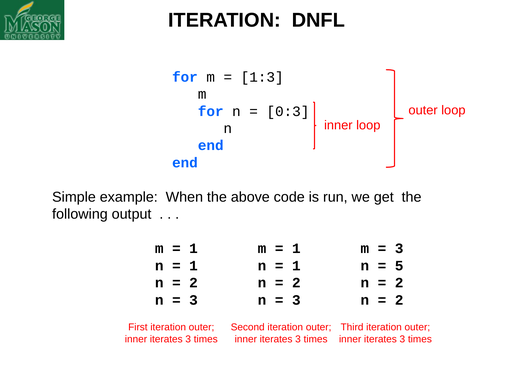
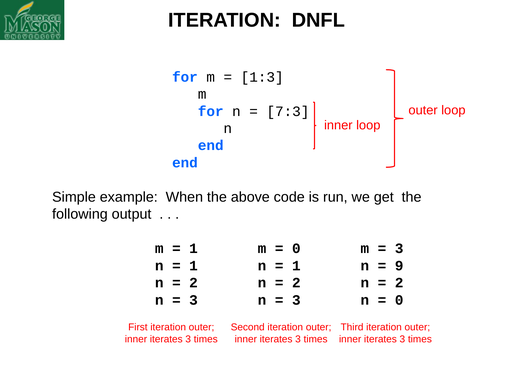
0:3: 0:3 -> 7:3
1 at (296, 248): 1 -> 0
5: 5 -> 9
2 at (399, 300): 2 -> 0
